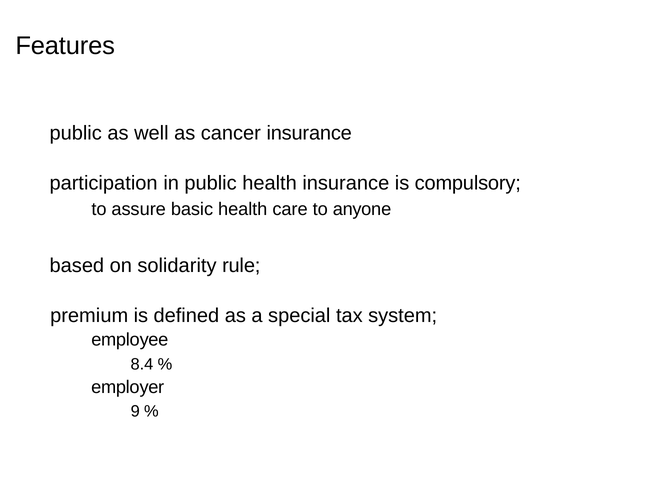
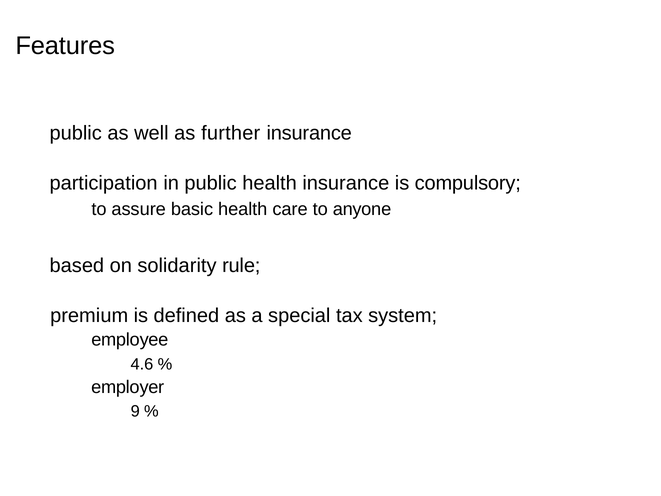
cancer: cancer -> further
8.4: 8.4 -> 4.6
